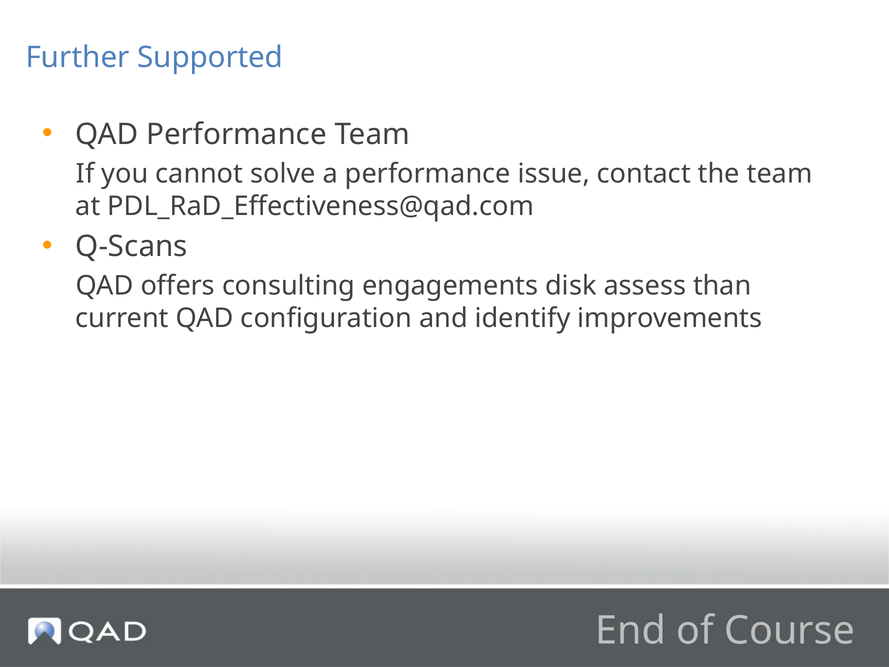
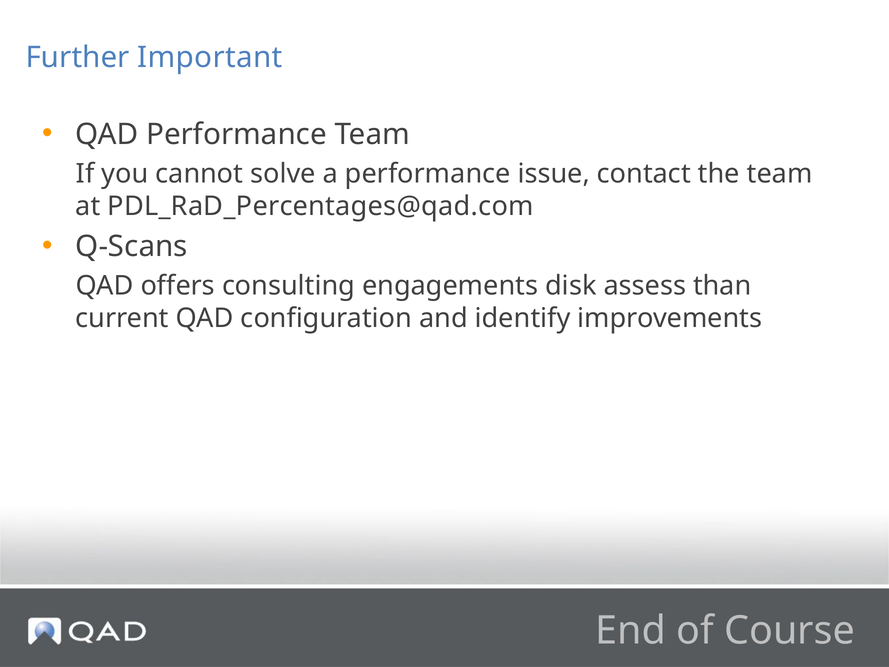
Supported: Supported -> Important
PDL_RaD_Effectiveness@qad.com: PDL_RaD_Effectiveness@qad.com -> PDL_RaD_Percentages@qad.com
